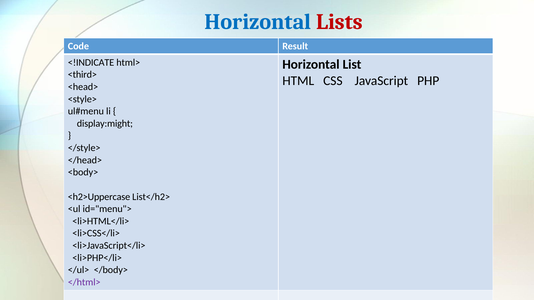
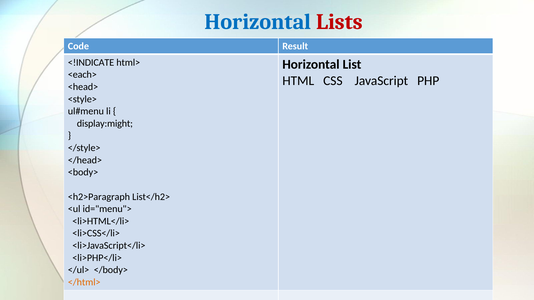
<third>: <third> -> <each>
<h2>Uppercase: <h2>Uppercase -> <h2>Paragraph
</html> colour: purple -> orange
